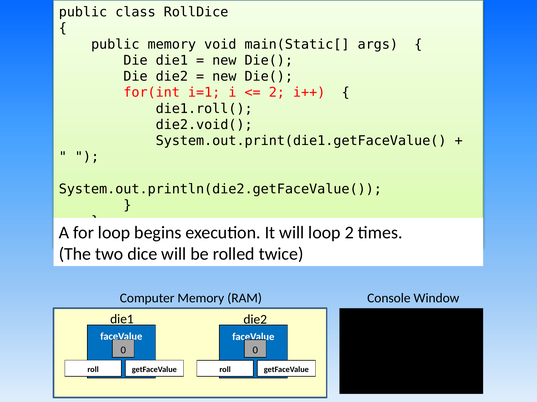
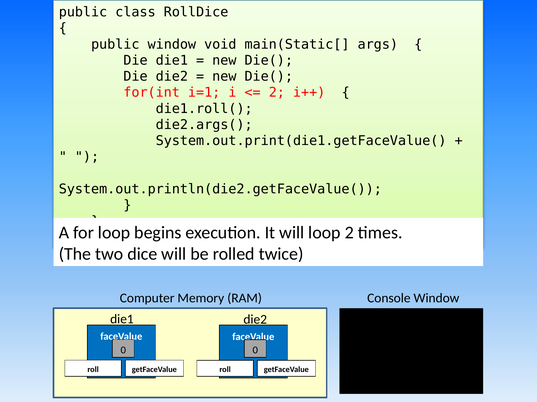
public memory: memory -> window
die2.void(: die2.void( -> die2.args(
